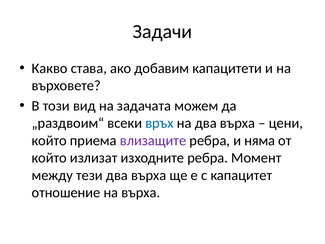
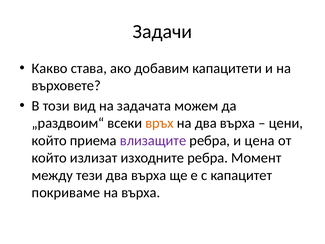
връх colour: blue -> orange
няма: няма -> цена
отношение: отношение -> покриваме
